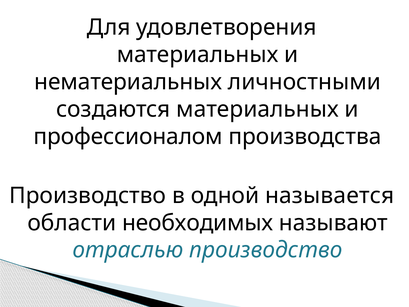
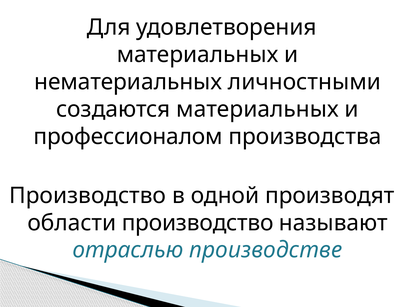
называется: называется -> производят
области необходимых: необходимых -> производство
отраслью производство: производство -> производстве
